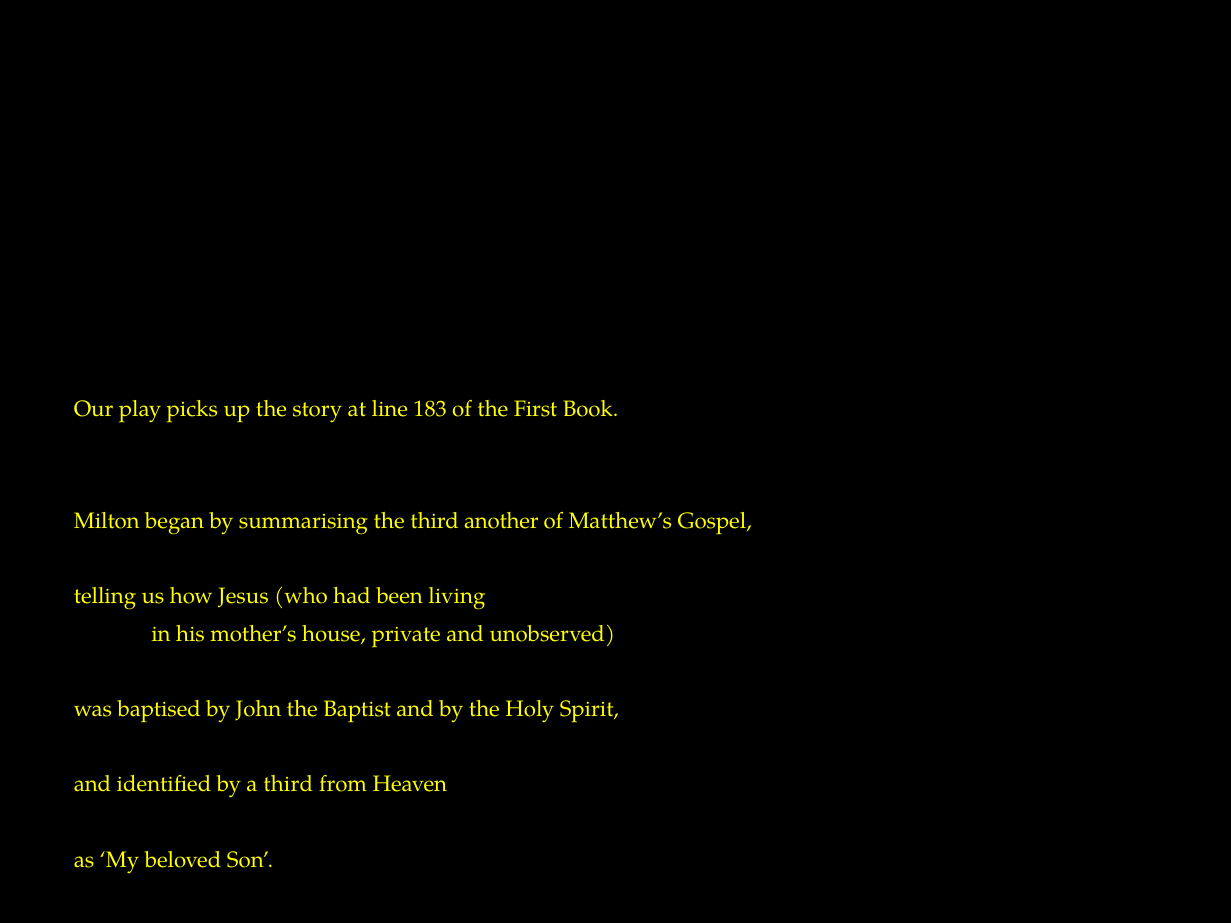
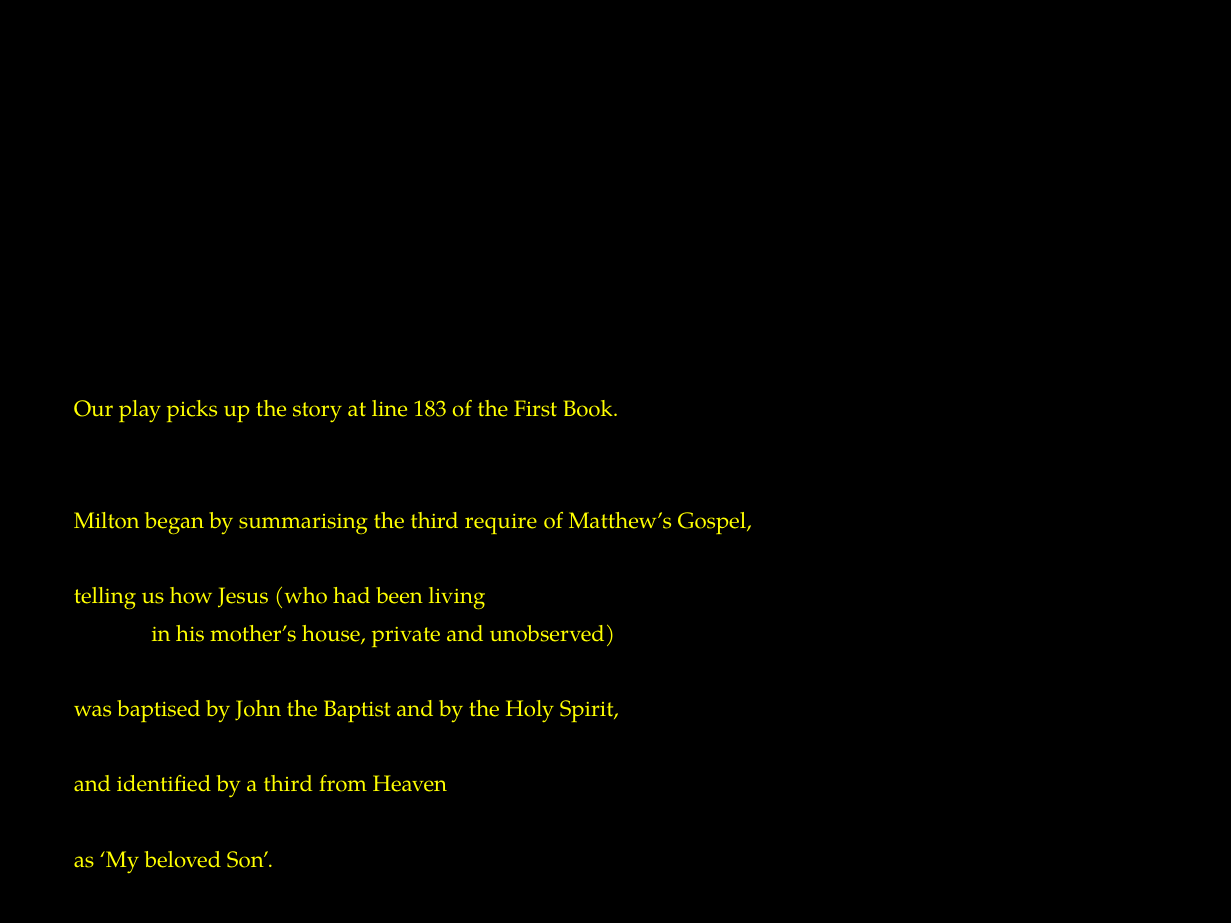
another: another -> require
